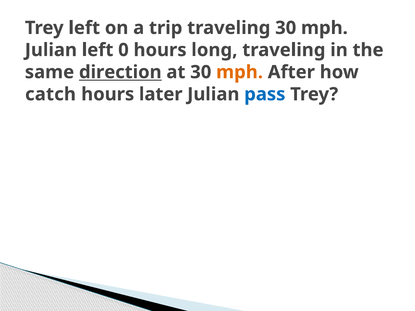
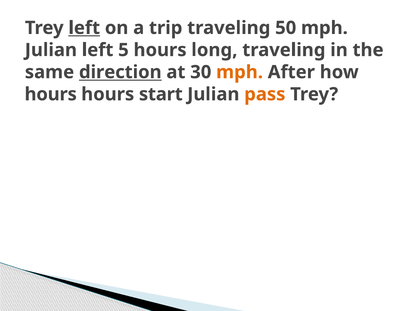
left at (84, 28) underline: none -> present
traveling 30: 30 -> 50
0: 0 -> 5
catch at (51, 94): catch -> hours
later: later -> start
pass colour: blue -> orange
